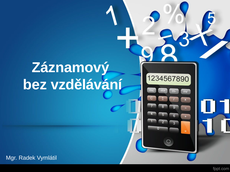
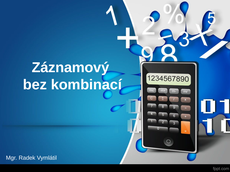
vzdělávání: vzdělávání -> kombinací
